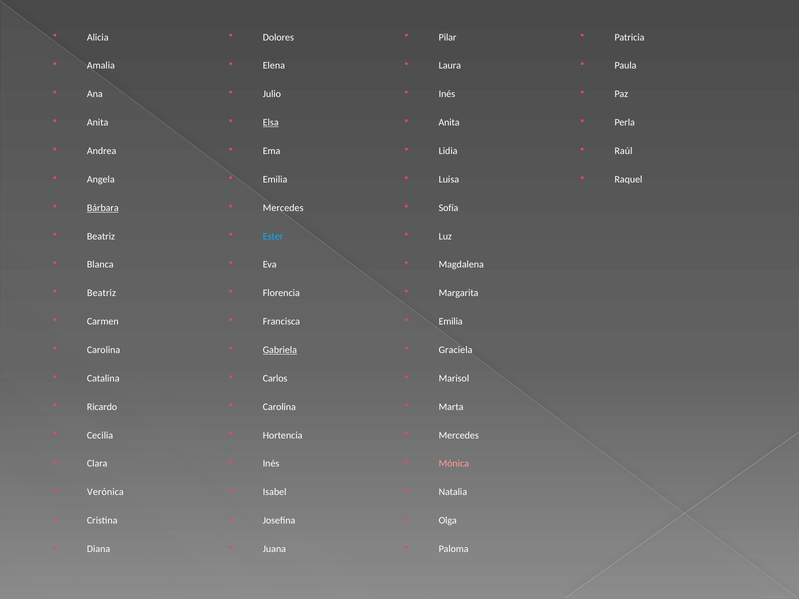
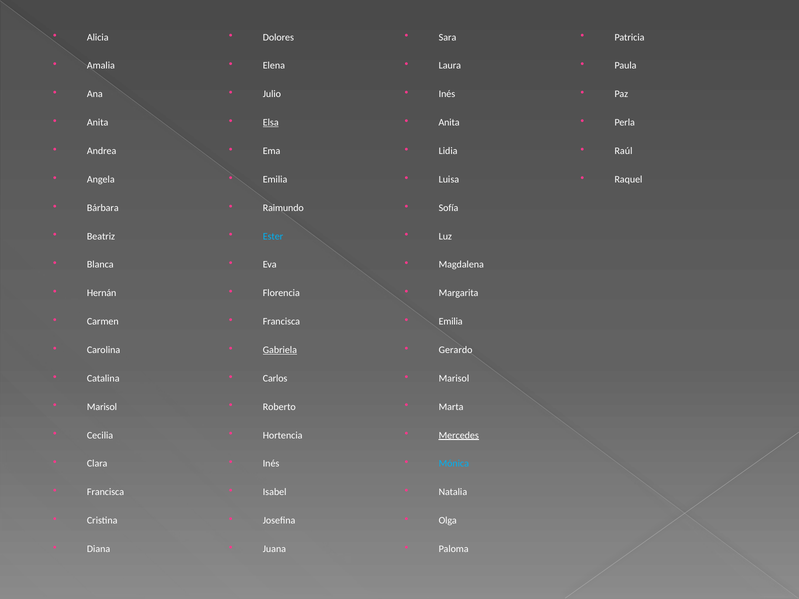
Pilar: Pilar -> Sara
Bárbara underline: present -> none
Mercedes at (283, 208): Mercedes -> Raimundo
Beatriz at (102, 293): Beatriz -> Hernán
Graciela: Graciela -> Gerardo
Ricardo at (102, 407): Ricardo -> Marisol
Carolina at (279, 407): Carolina -> Roberto
Mercedes at (459, 435) underline: none -> present
Mónica colour: pink -> light blue
Verónica at (105, 492): Verónica -> Francisca
